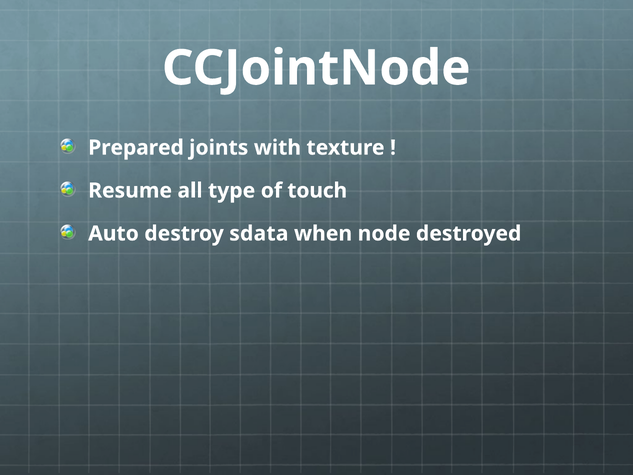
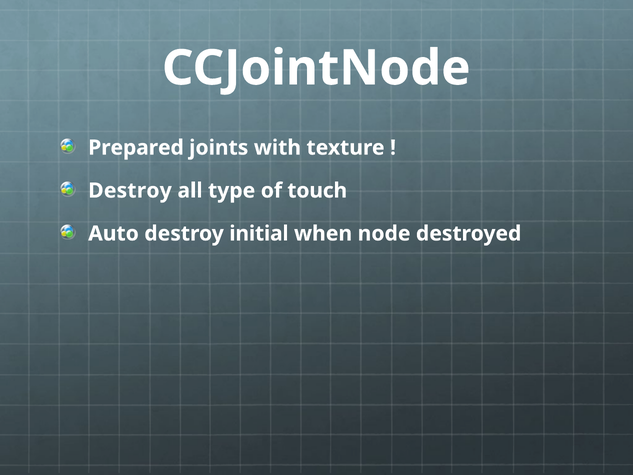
Resume at (130, 191): Resume -> Destroy
sdata: sdata -> initial
